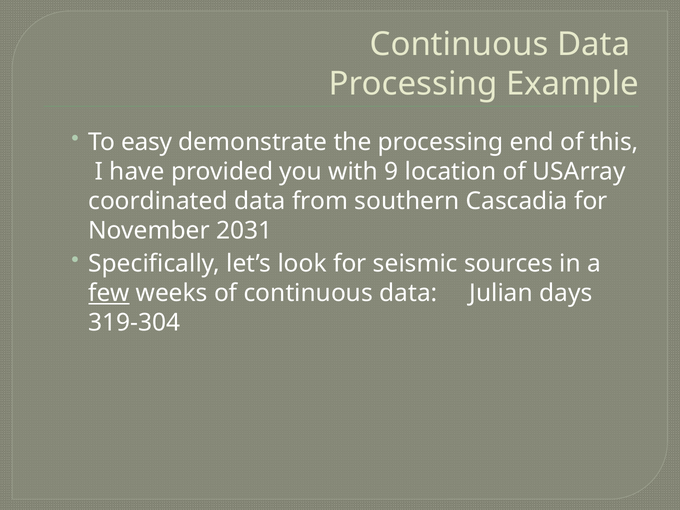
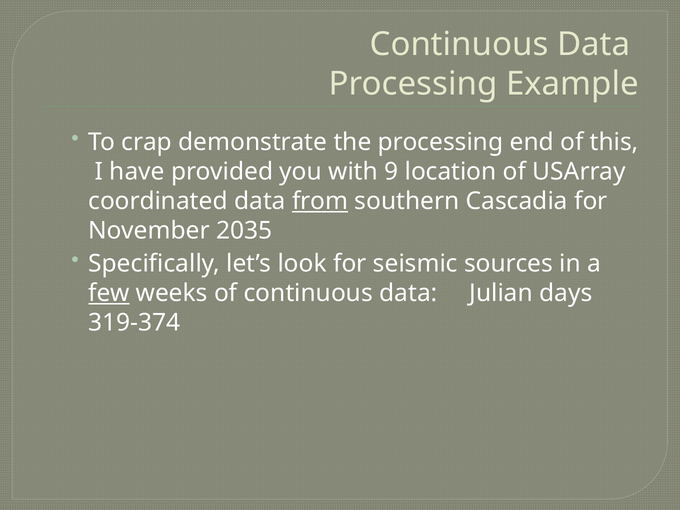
easy: easy -> crap
from underline: none -> present
2031: 2031 -> 2035
319-304: 319-304 -> 319-374
